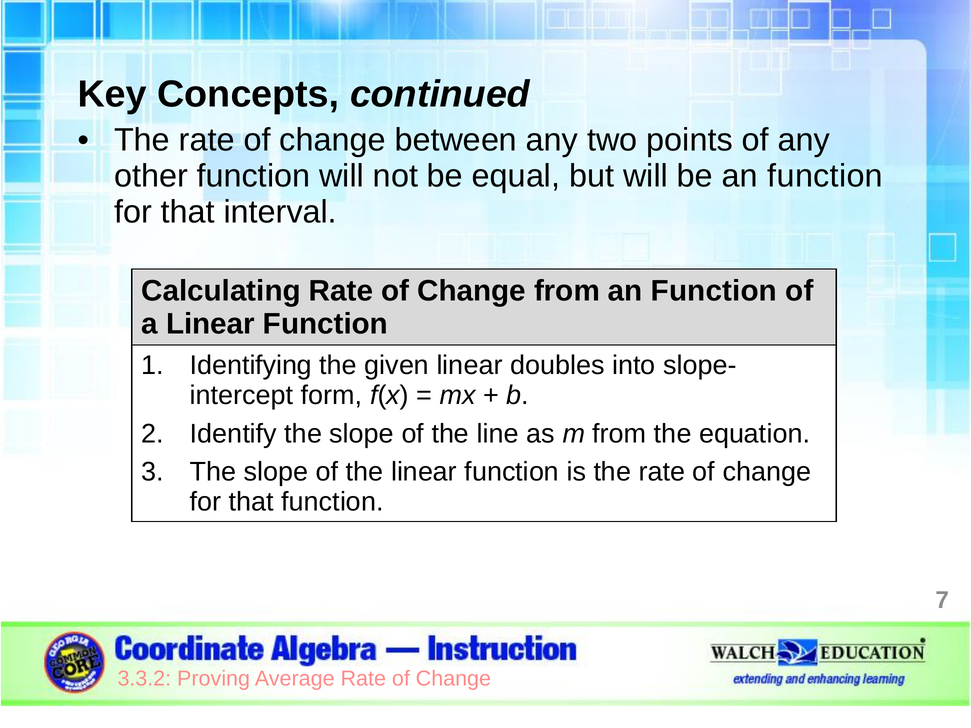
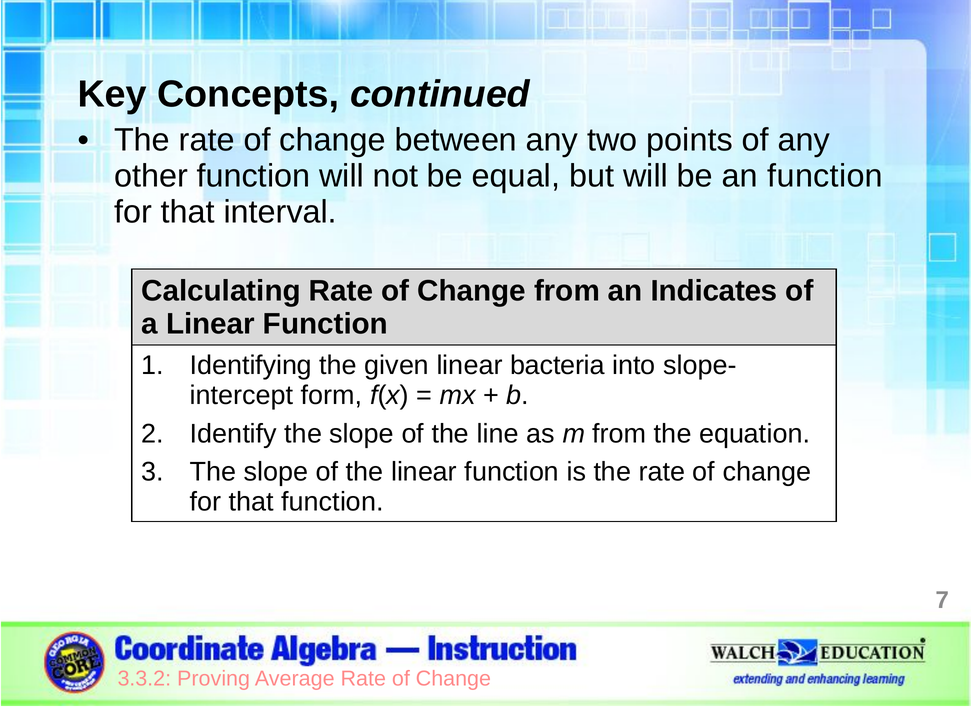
from an Function: Function -> Indicates
doubles: doubles -> bacteria
